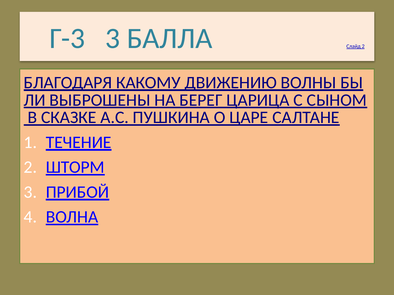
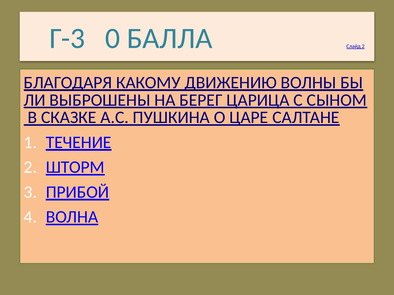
Г-3 3: 3 -> 0
